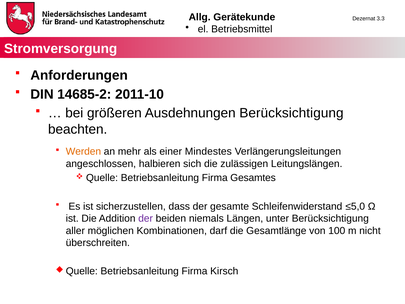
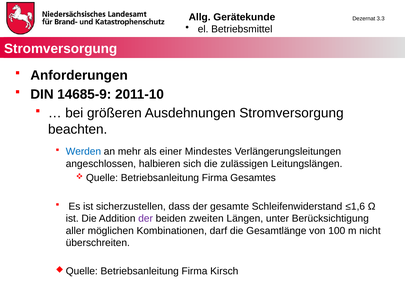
14685-2: 14685-2 -> 14685-9
Ausdehnungen Berücksichtigung: Berücksichtigung -> Stromversorgung
Werden colour: orange -> blue
≤5,0: ≤5,0 -> ≤1,6
niemals: niemals -> zweiten
